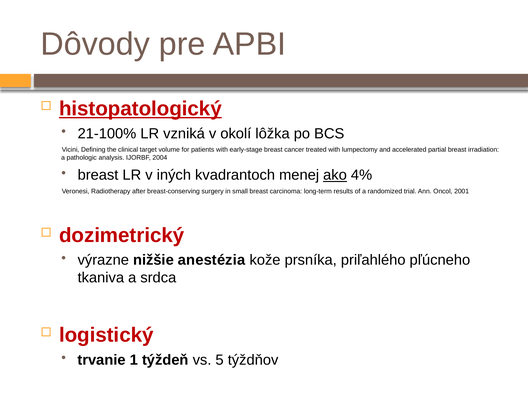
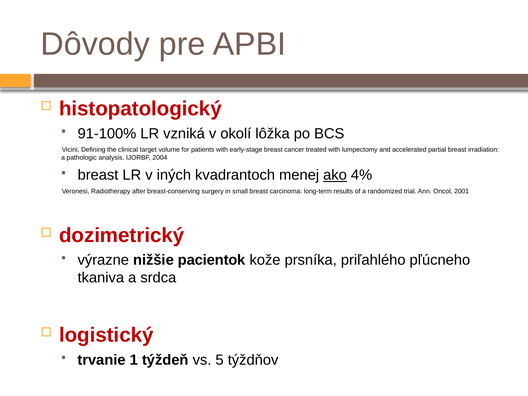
histopatologický underline: present -> none
21-100%: 21-100% -> 91-100%
anestézia: anestézia -> pacientok
